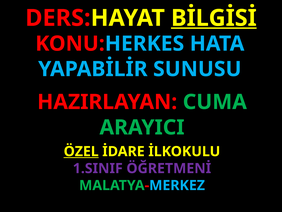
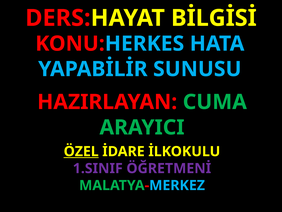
BİLGİSİ underline: present -> none
